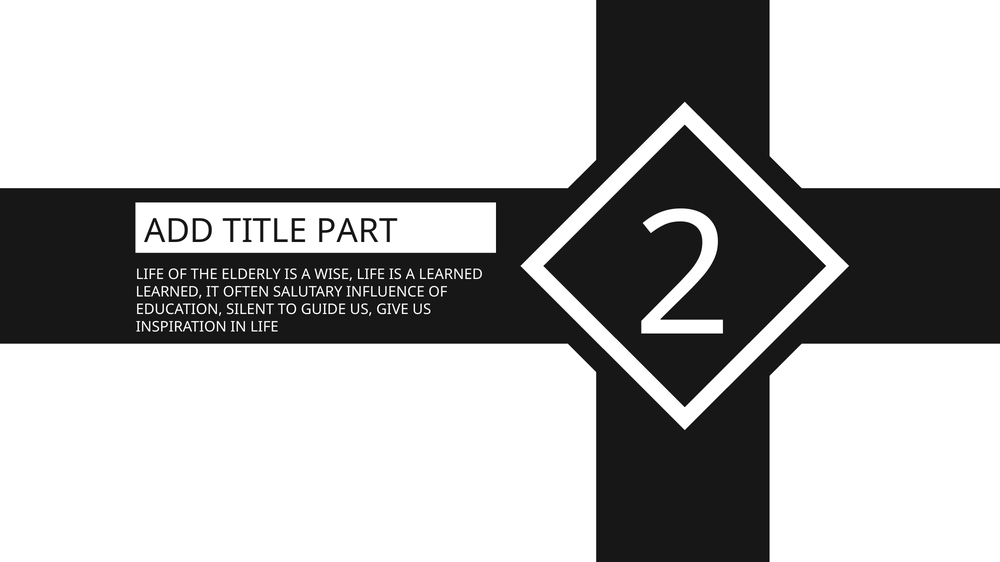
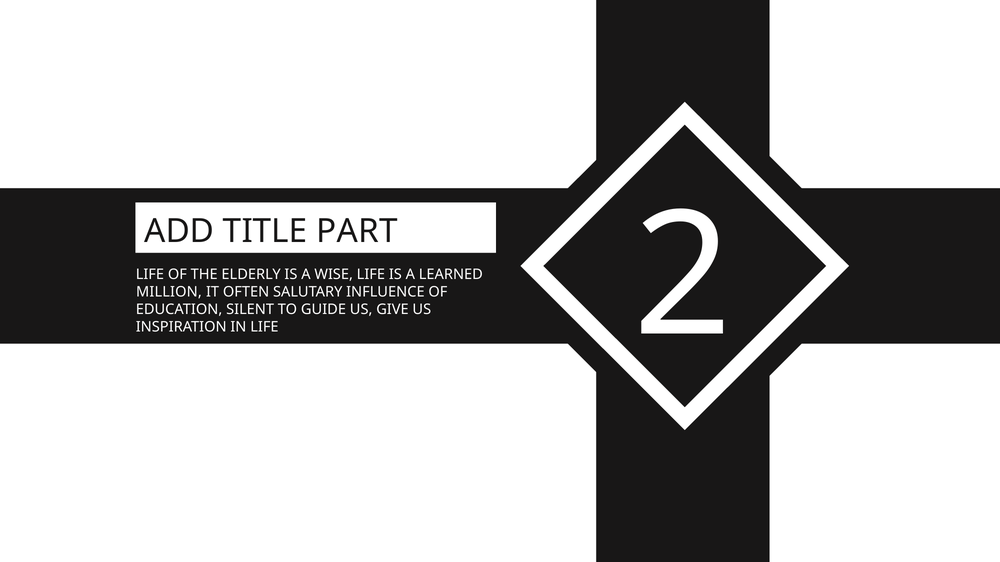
LEARNED at (169, 292): LEARNED -> MILLION
